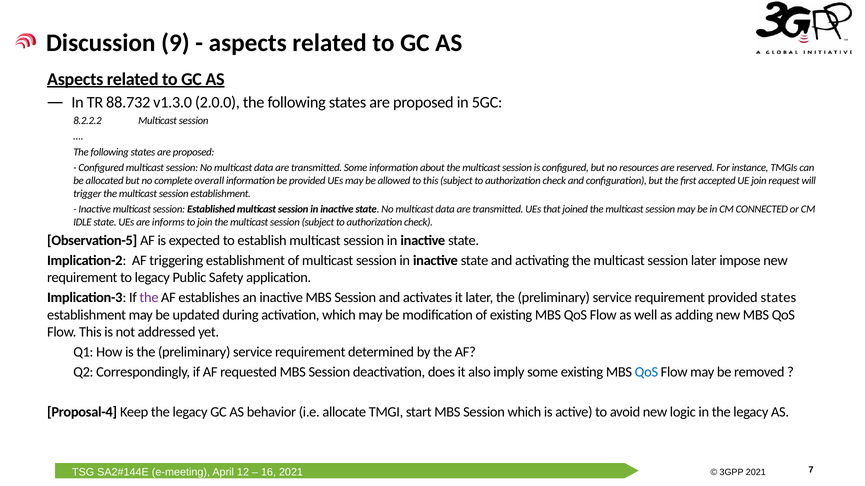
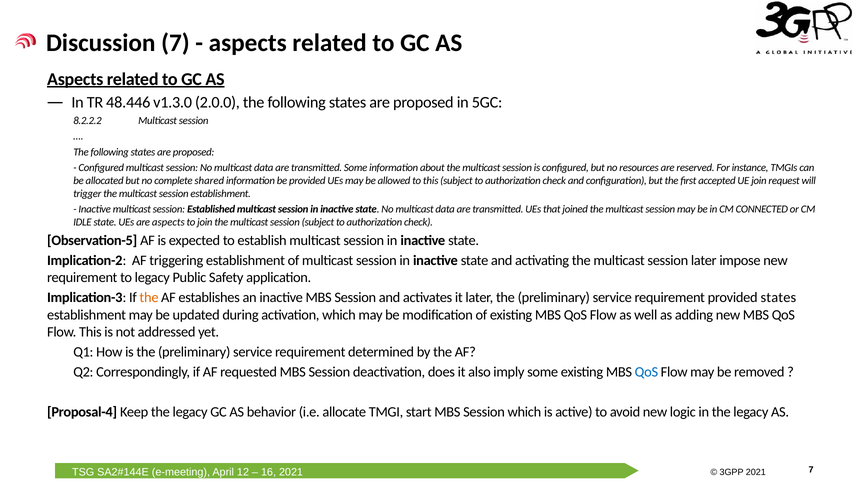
Discussion 9: 9 -> 7
88.732: 88.732 -> 48.446
overall: overall -> shared
are informs: informs -> aspects
the at (149, 298) colour: purple -> orange
